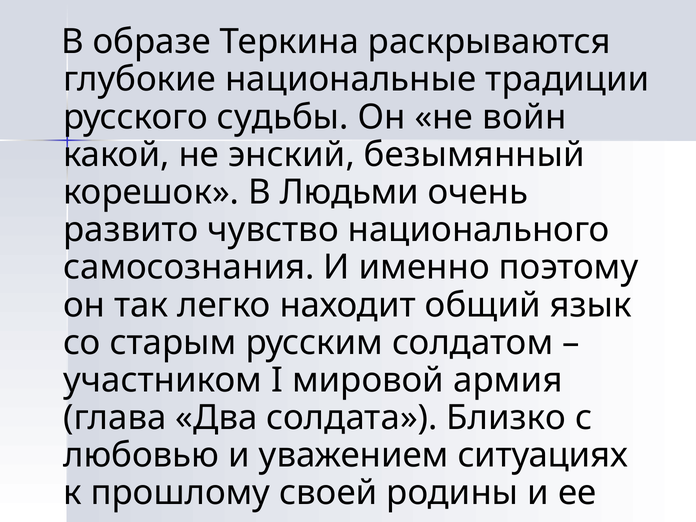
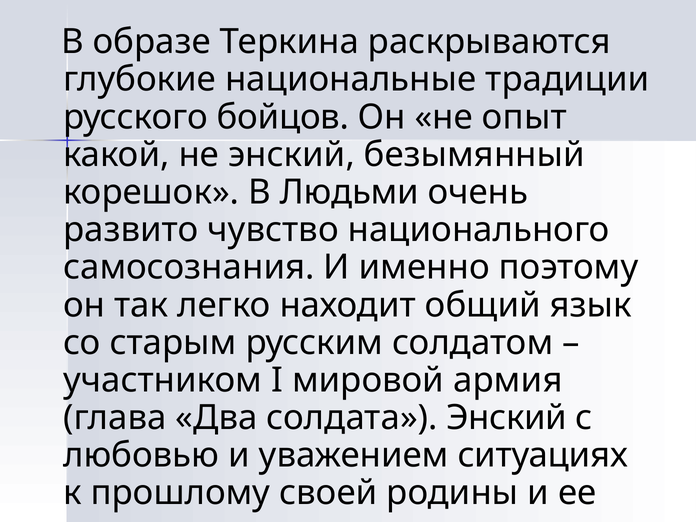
судьбы: судьбы -> бойцов
войн: войн -> опыт
солдата Близко: Близко -> Энский
